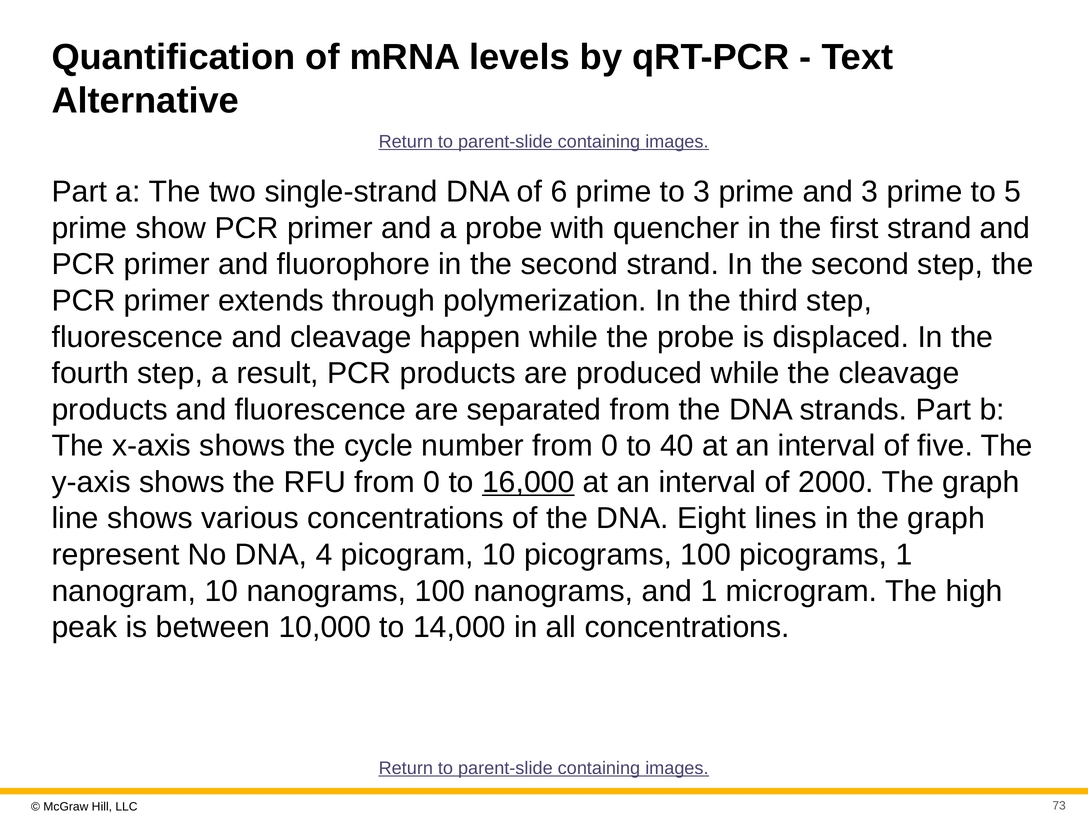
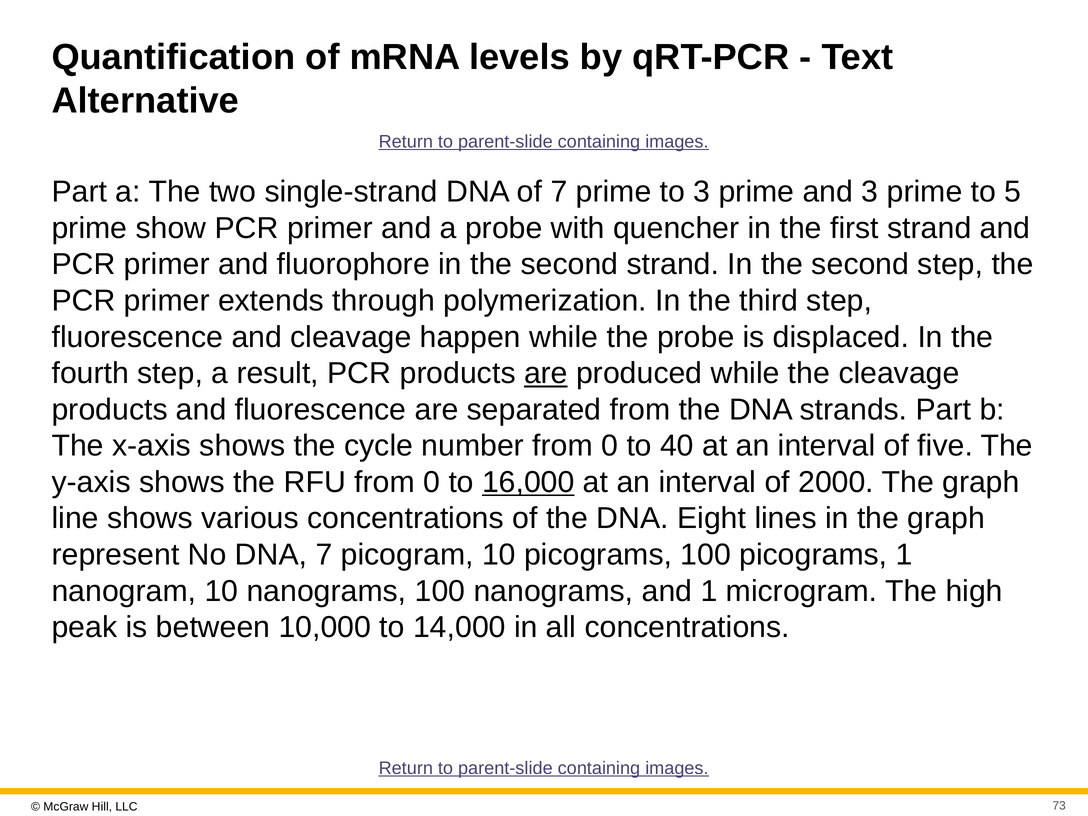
of 6: 6 -> 7
are at (546, 373) underline: none -> present
DNA 4: 4 -> 7
